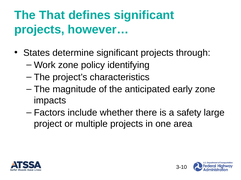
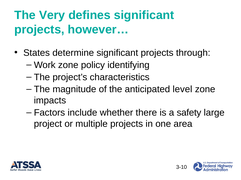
That: That -> Very
early: early -> level
